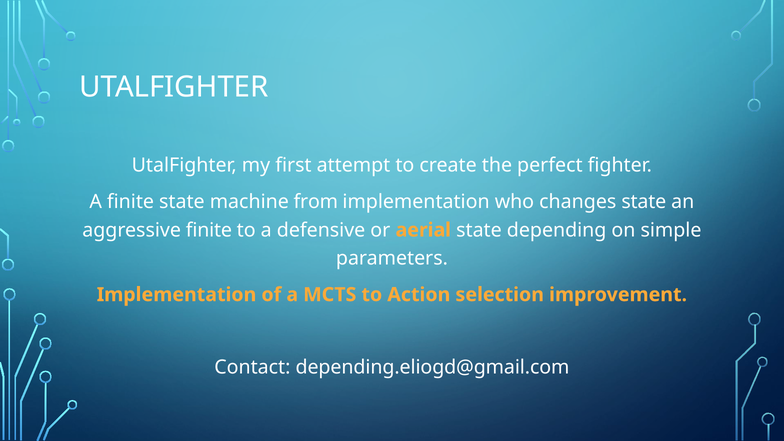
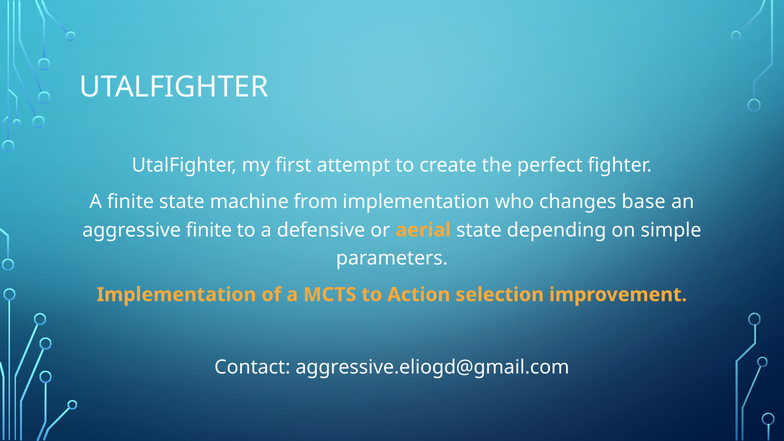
changes state: state -> base
depending.eliogd@gmail.com: depending.eliogd@gmail.com -> aggressive.eliogd@gmail.com
